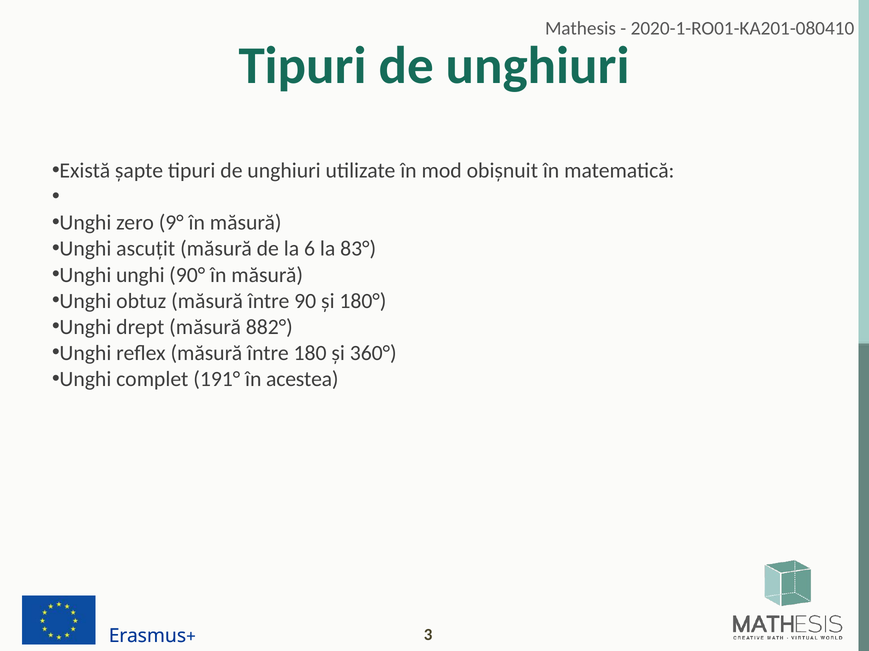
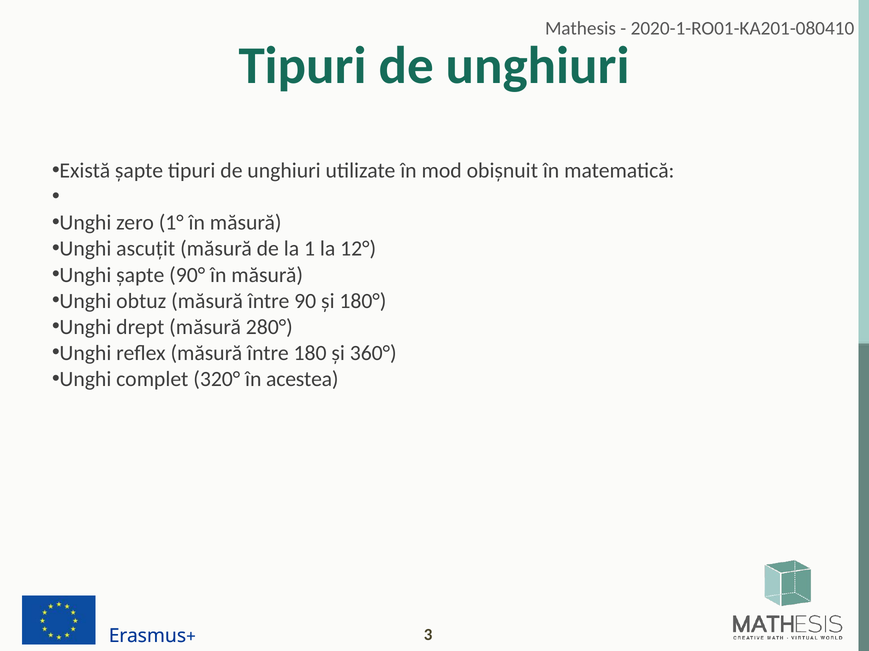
9°: 9° -> 1°
6: 6 -> 1
83°: 83° -> 12°
Unghi unghi: unghi -> șapte
882°: 882° -> 280°
191°: 191° -> 320°
